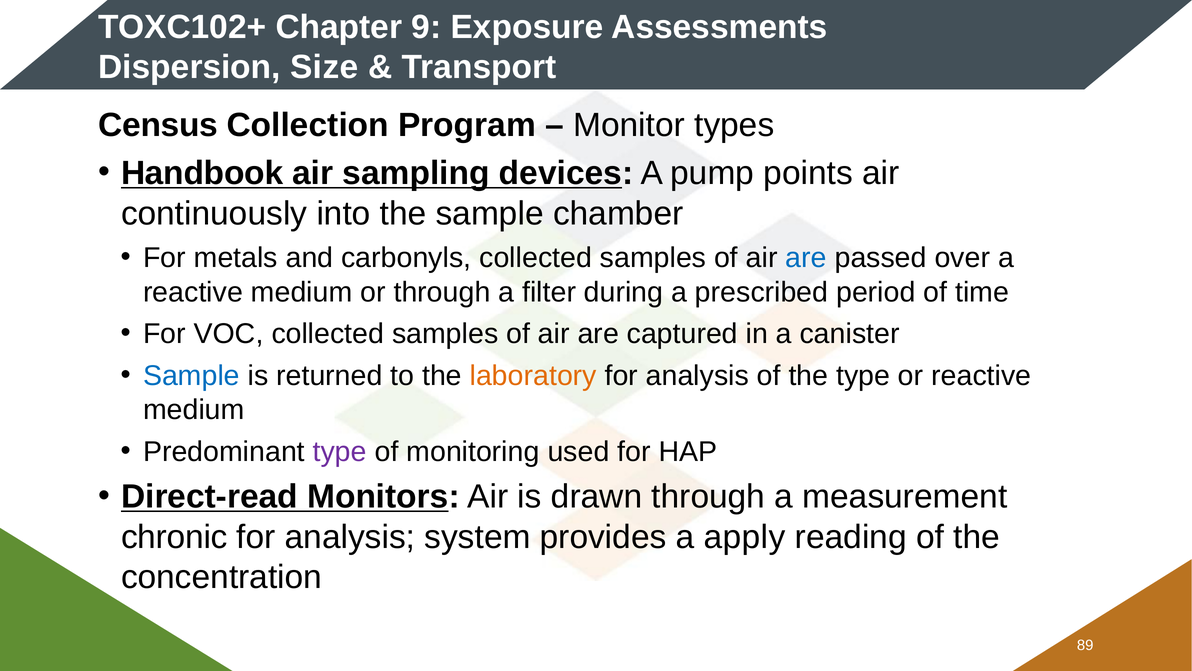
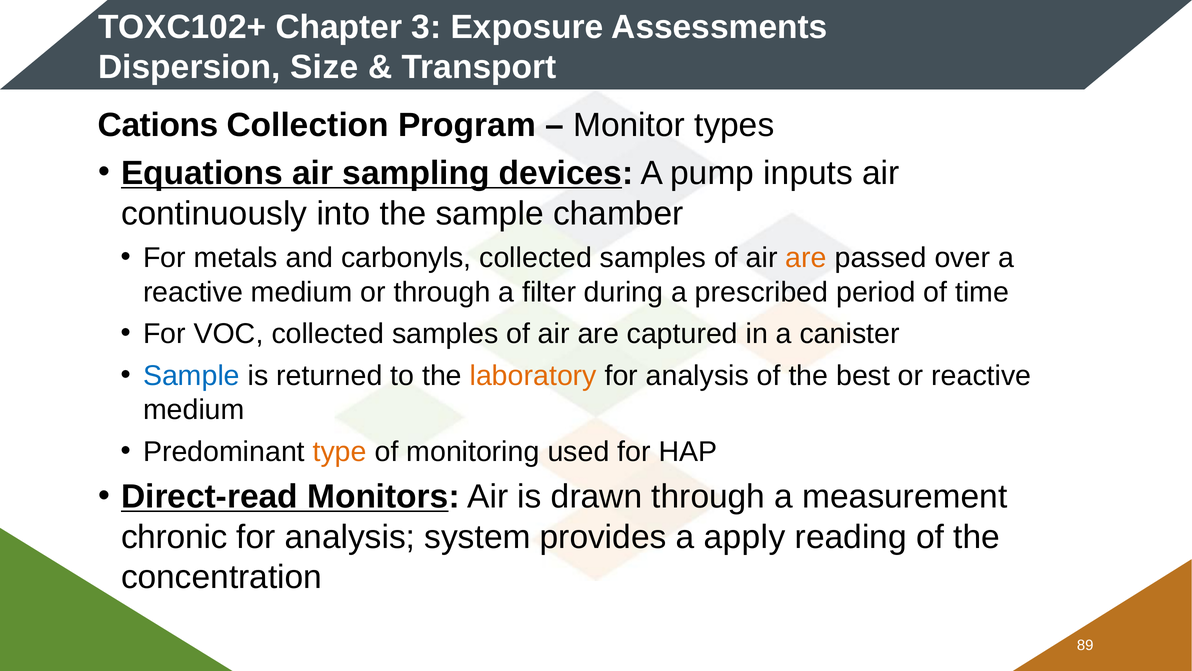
9: 9 -> 3
Census: Census -> Cations
Handbook: Handbook -> Equations
points: points -> inputs
are at (806, 258) colour: blue -> orange
the type: type -> best
type at (340, 451) colour: purple -> orange
